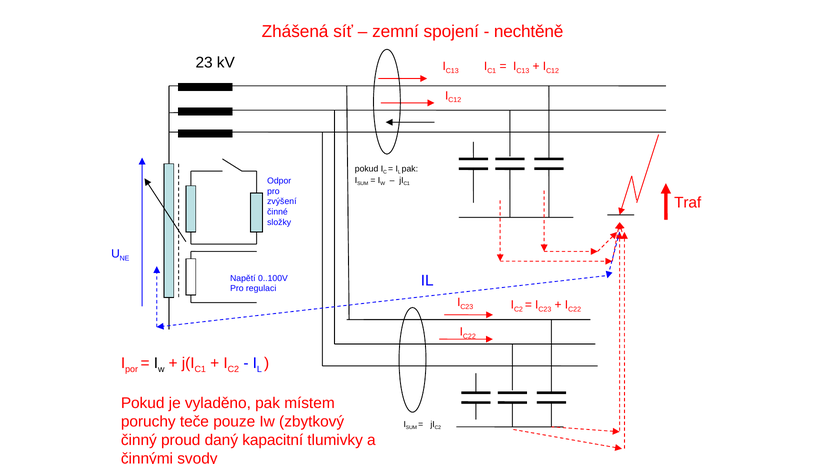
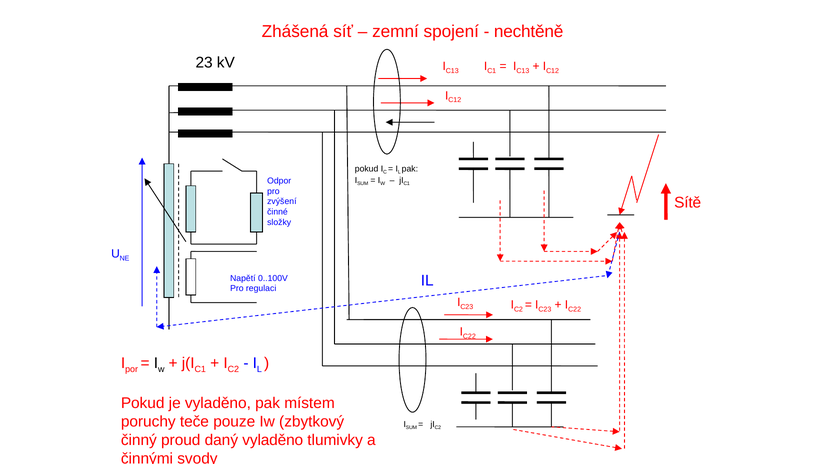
Traf: Traf -> Sítě
daný kapacitní: kapacitní -> vyladěno
